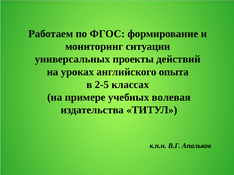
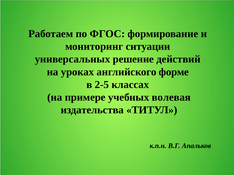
проекты: проекты -> решение
опыта: опыта -> форме
